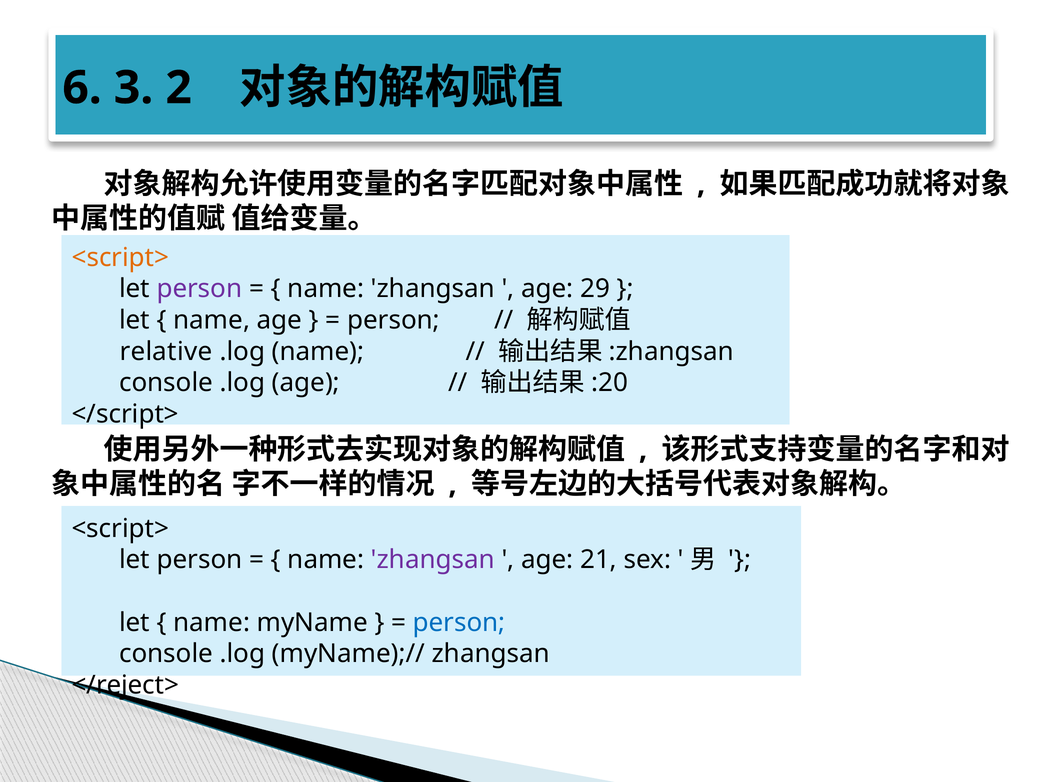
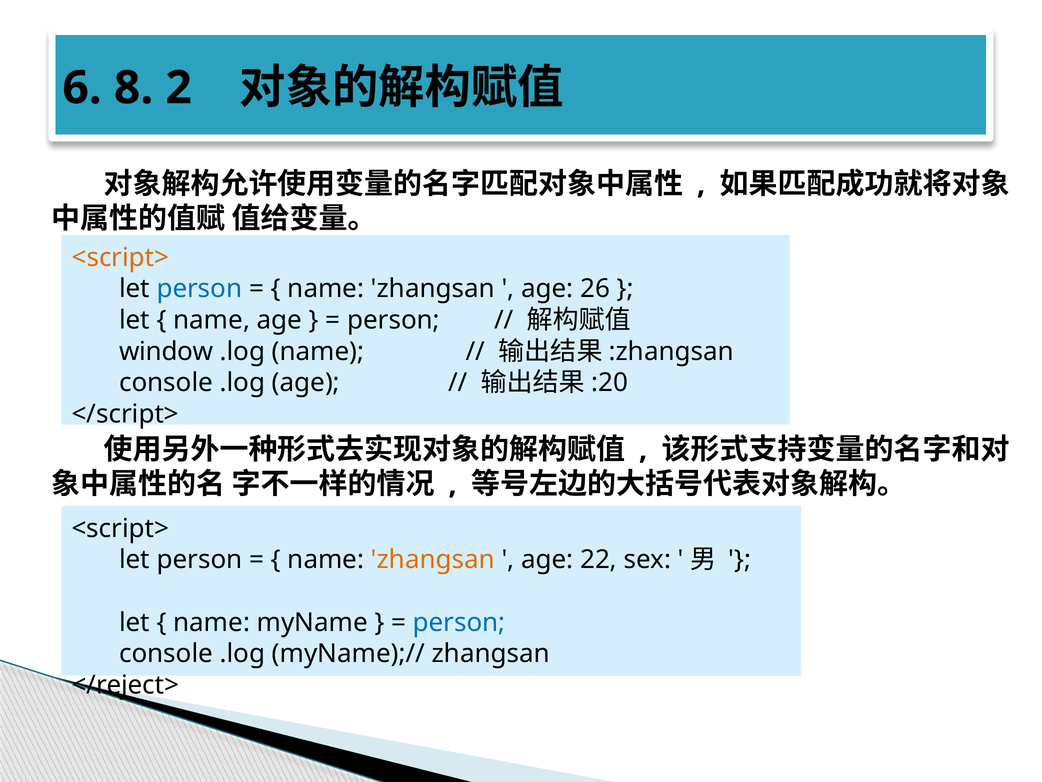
3: 3 -> 8
person at (199, 289) colour: purple -> blue
29: 29 -> 26
relative: relative -> window
zhangsan at (433, 559) colour: purple -> orange
21: 21 -> 22
